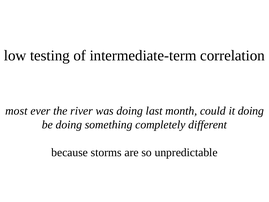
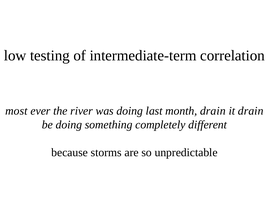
month could: could -> drain
it doing: doing -> drain
